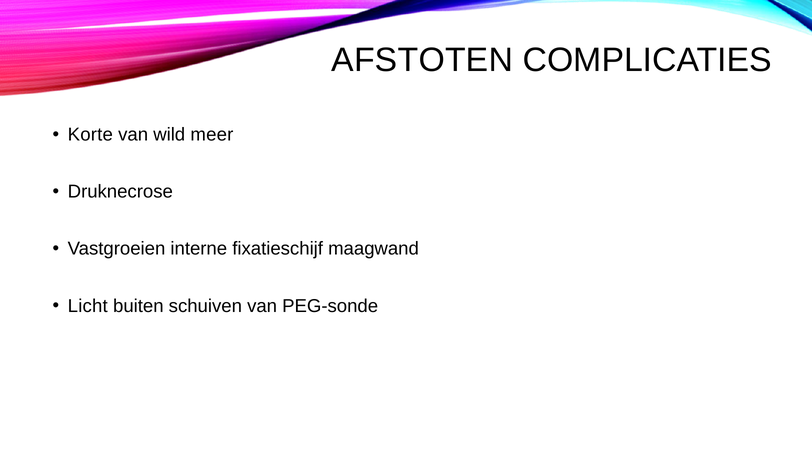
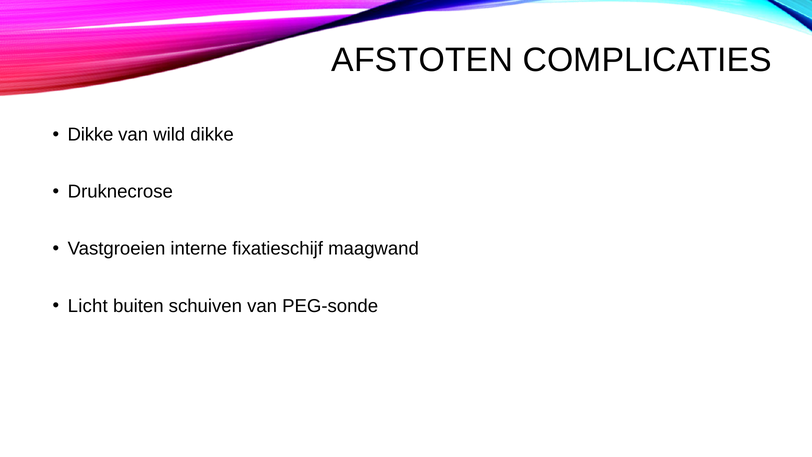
Korte at (90, 135): Korte -> Dikke
wild meer: meer -> dikke
